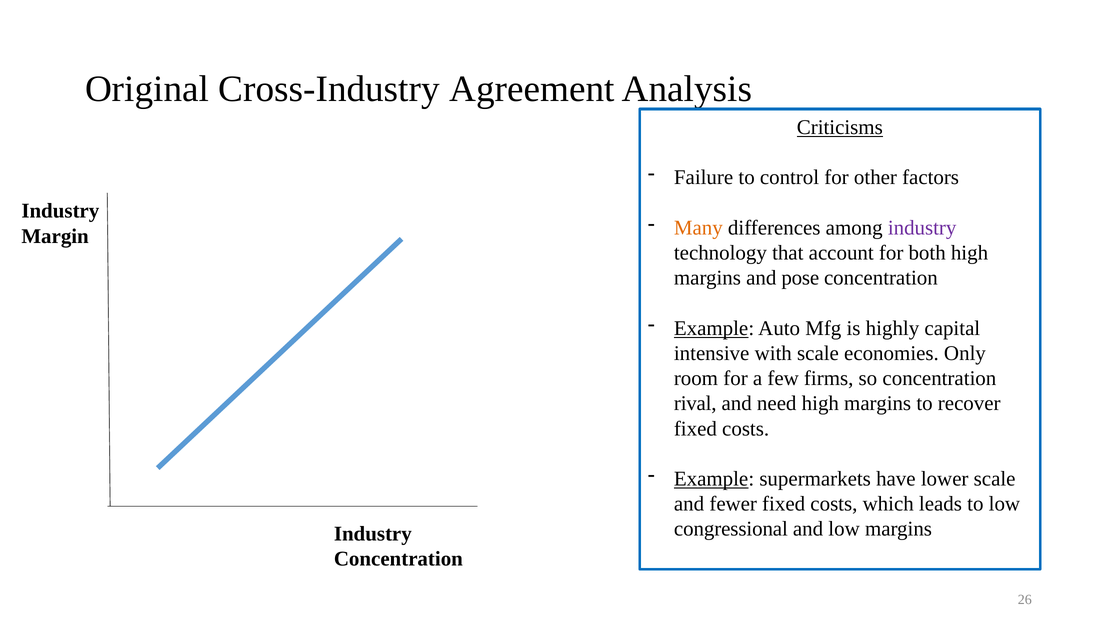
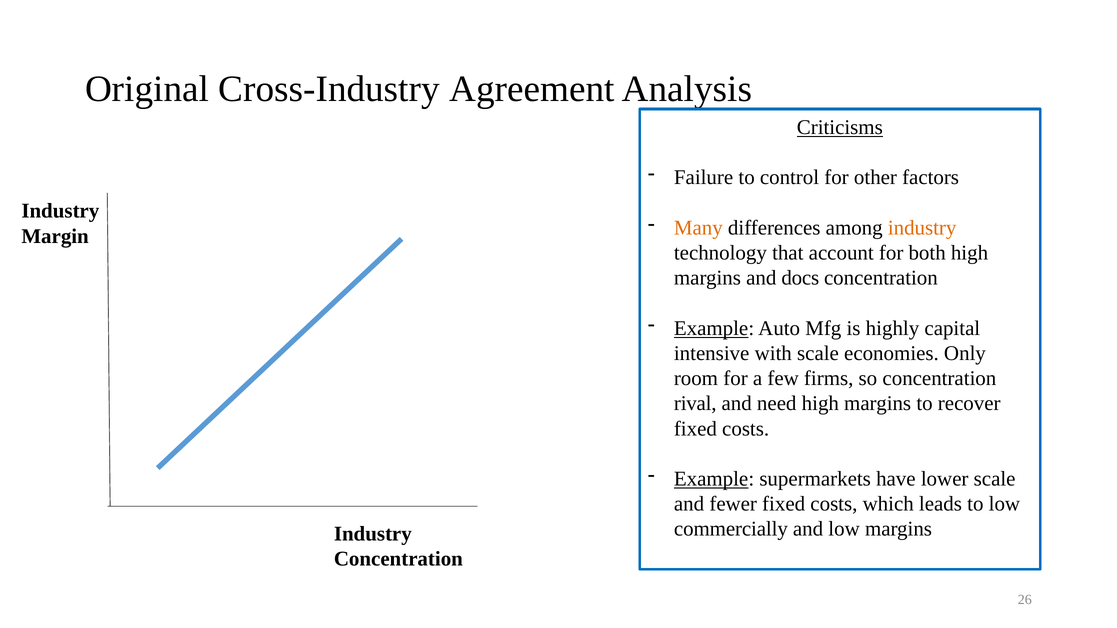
industry at (922, 228) colour: purple -> orange
pose: pose -> docs
congressional: congressional -> commercially
